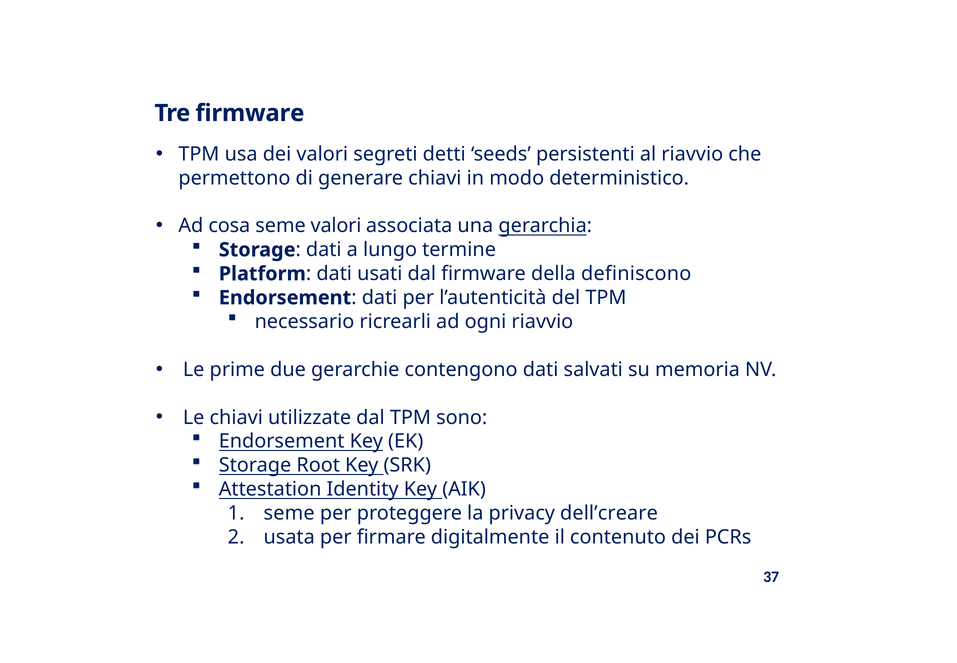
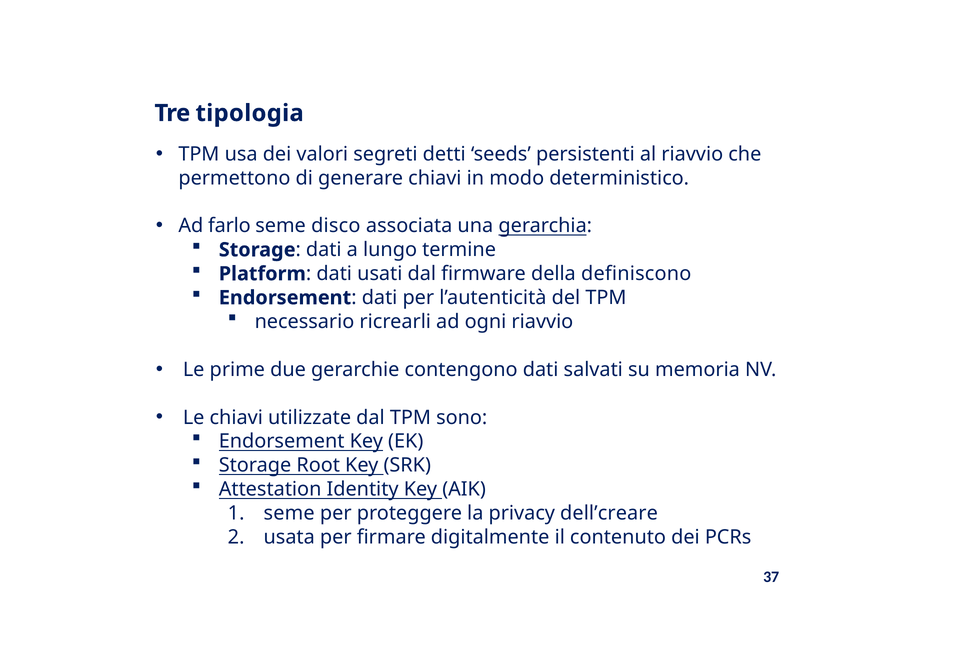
Tre firmware: firmware -> tipologia
cosa: cosa -> farlo
seme valori: valori -> disco
